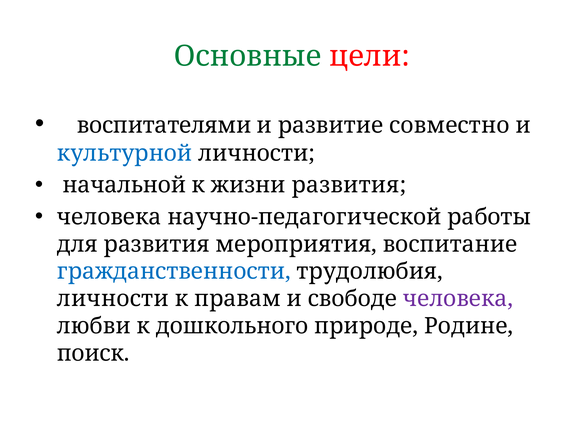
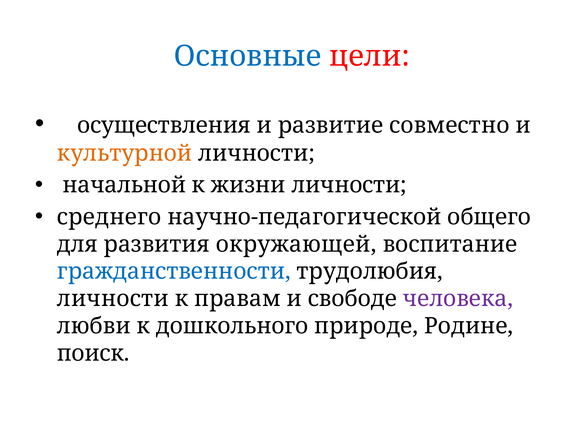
Основные colour: green -> blue
воспитателями: воспитателями -> осуществления
культурной colour: blue -> orange
жизни развития: развития -> личности
человека at (109, 217): человека -> среднего
работы: работы -> общего
мероприятия: мероприятия -> окружающей
